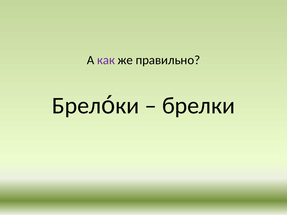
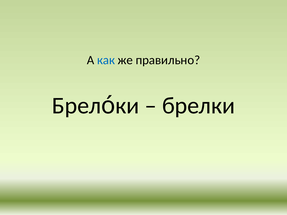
как colour: purple -> blue
